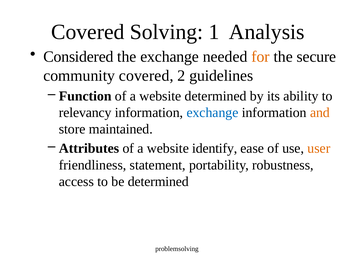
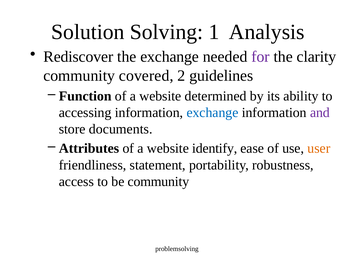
Covered at (88, 32): Covered -> Solution
Considered: Considered -> Rediscover
for colour: orange -> purple
secure: secure -> clarity
relevancy: relevancy -> accessing
and colour: orange -> purple
maintained: maintained -> documents
be determined: determined -> community
